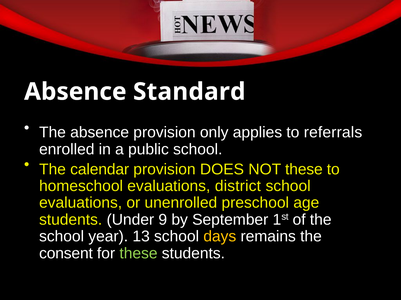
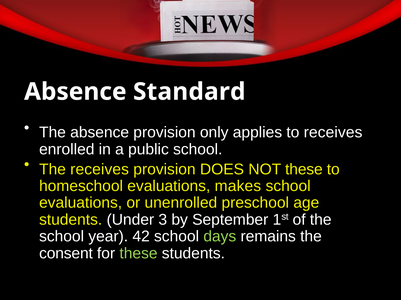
to referrals: referrals -> receives
The calendar: calendar -> receives
district: district -> makes
9: 9 -> 3
13: 13 -> 42
days colour: yellow -> light green
